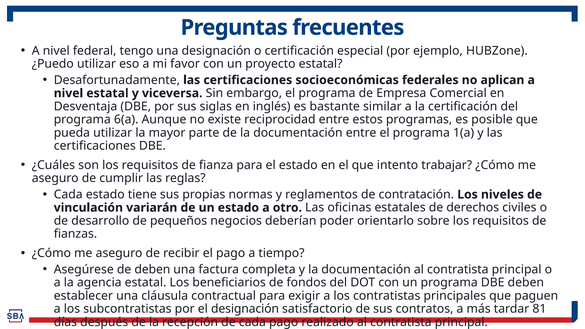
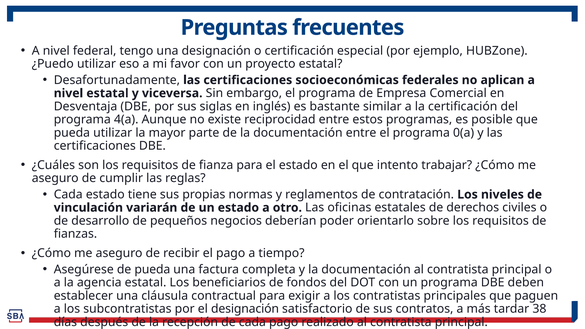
6(a: 6(a -> 4(a
1(a: 1(a -> 0(a
de deben: deben -> pueda
81: 81 -> 38
